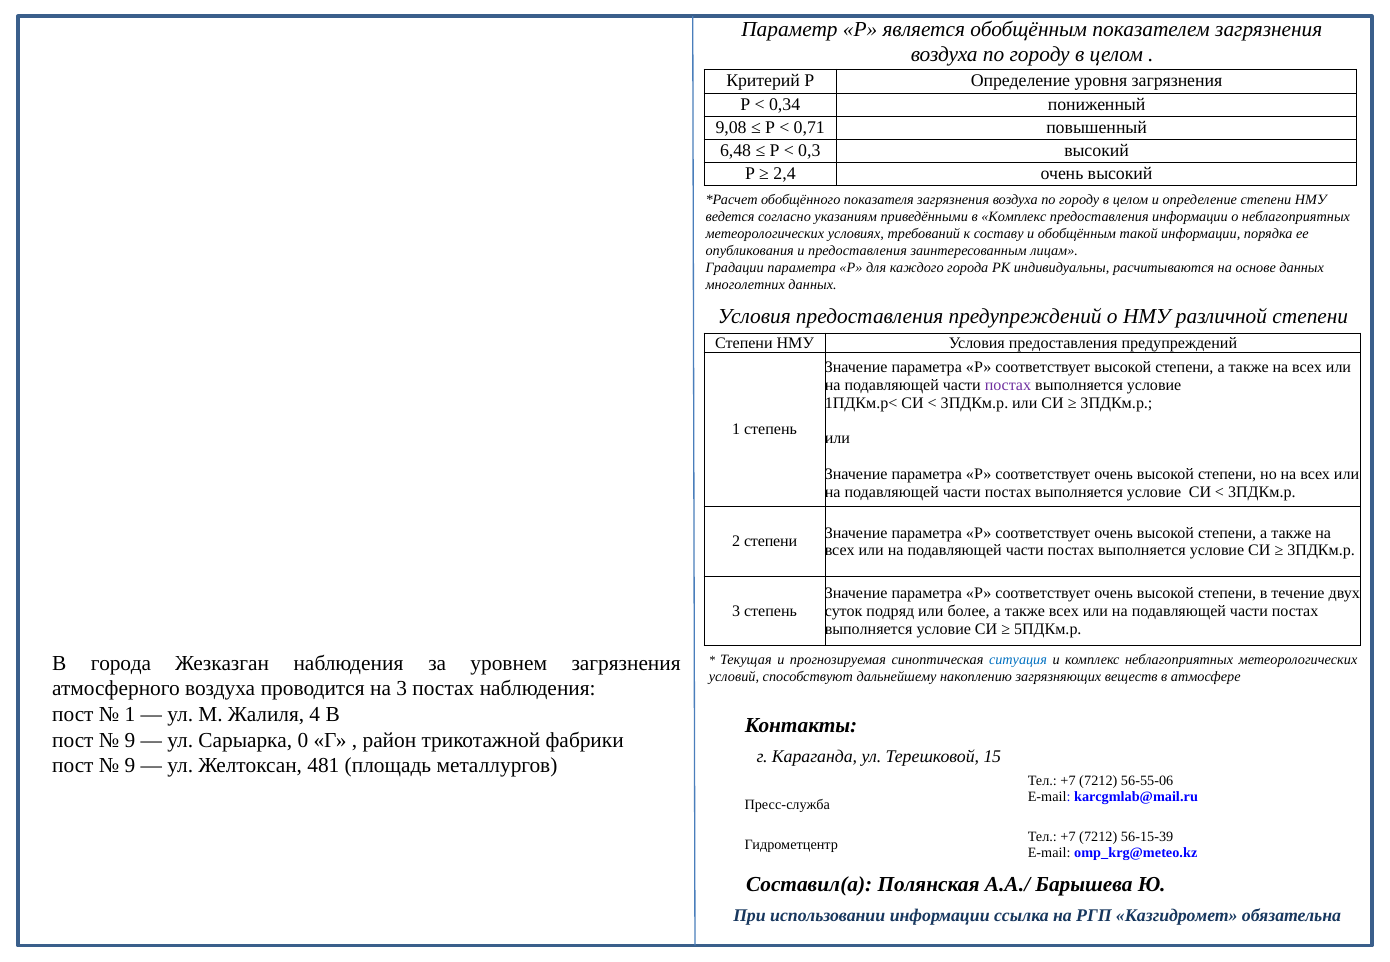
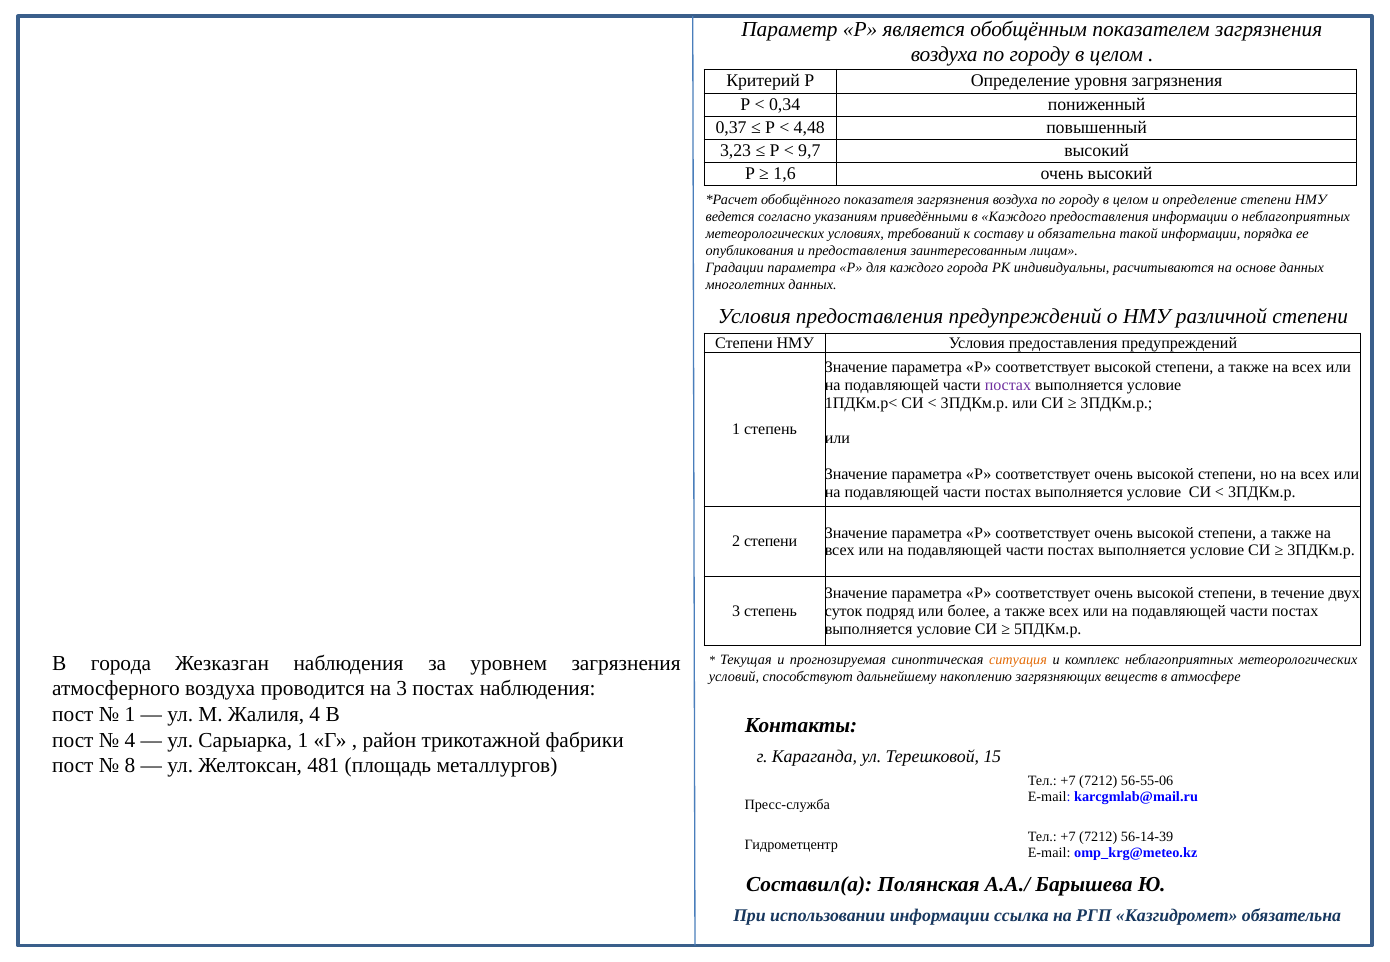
9,08: 9,08 -> 0,37
0,71: 0,71 -> 4,48
6,48: 6,48 -> 3,23
0,3: 0,3 -> 9,7
2,4: 2,4 -> 1,6
в Комплекс: Комплекс -> Каждого
и обобщённым: обобщённым -> обязательна
ситуация colour: blue -> orange
9 at (130, 740): 9 -> 4
Сарыарка 0: 0 -> 1
9 at (130, 766): 9 -> 8
56-15-39: 56-15-39 -> 56-14-39
